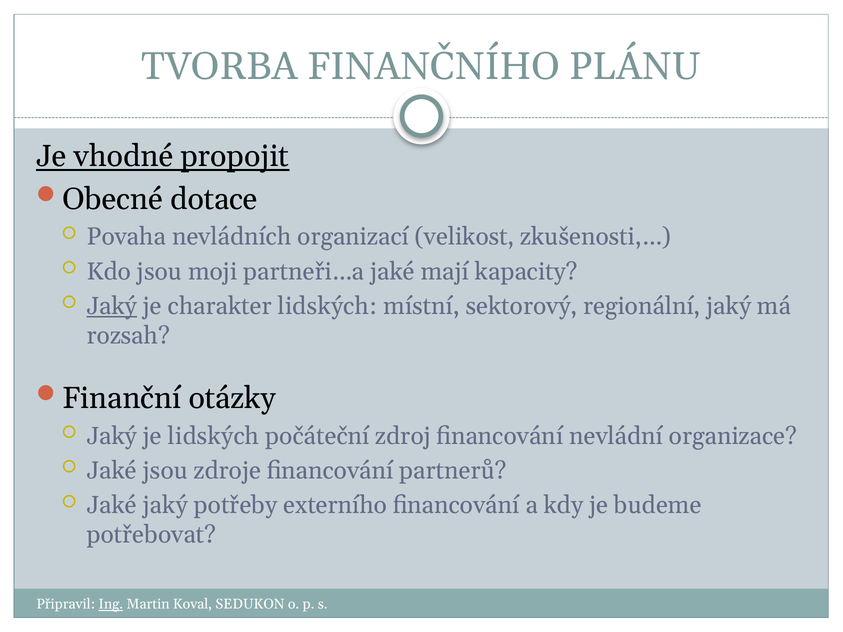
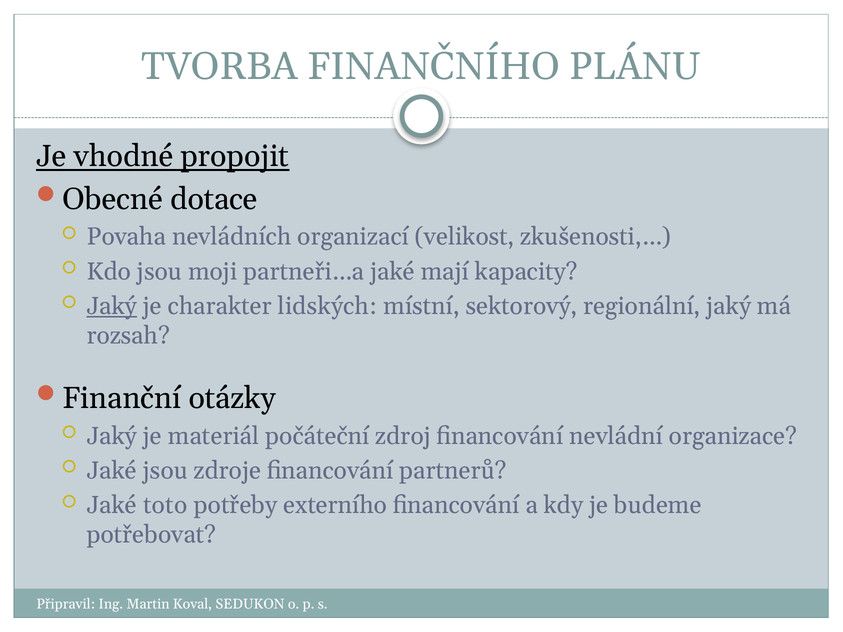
je lidských: lidských -> materiál
Jaké jaký: jaký -> toto
Ing underline: present -> none
